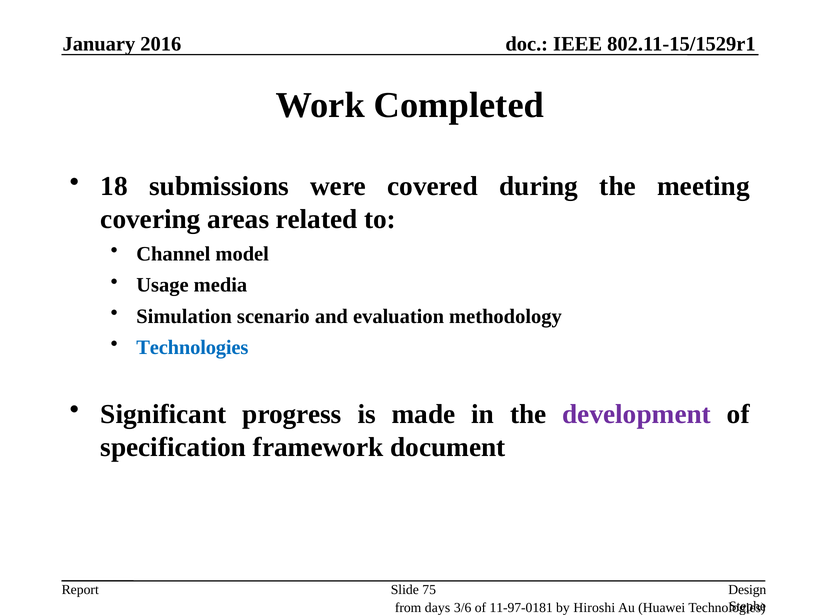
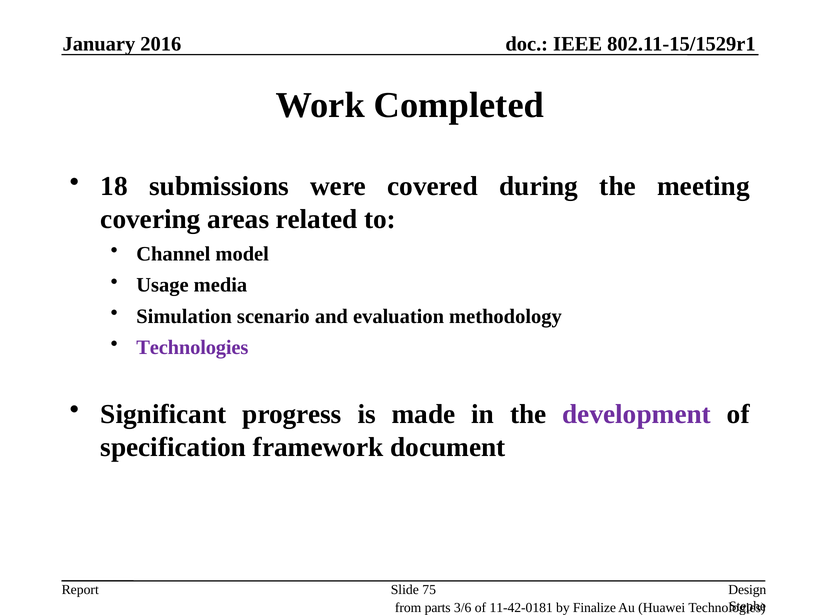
Technologies at (192, 347) colour: blue -> purple
days: days -> parts
11-97-0181: 11-97-0181 -> 11-42-0181
Hiroshi: Hiroshi -> Finalize
